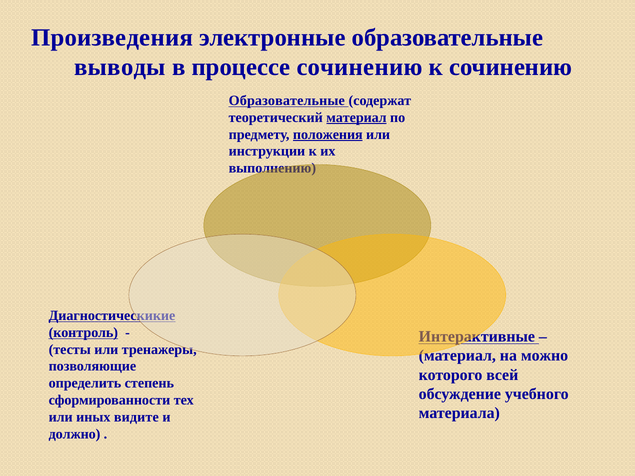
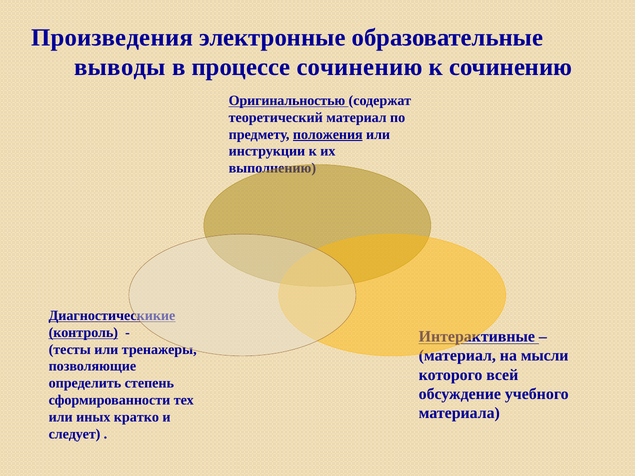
Образовательные at (287, 101): Образовательные -> Оригинальностью
материал at (356, 118) underline: present -> none
можно: можно -> мысли
видите: видите -> кратко
должно: должно -> следует
